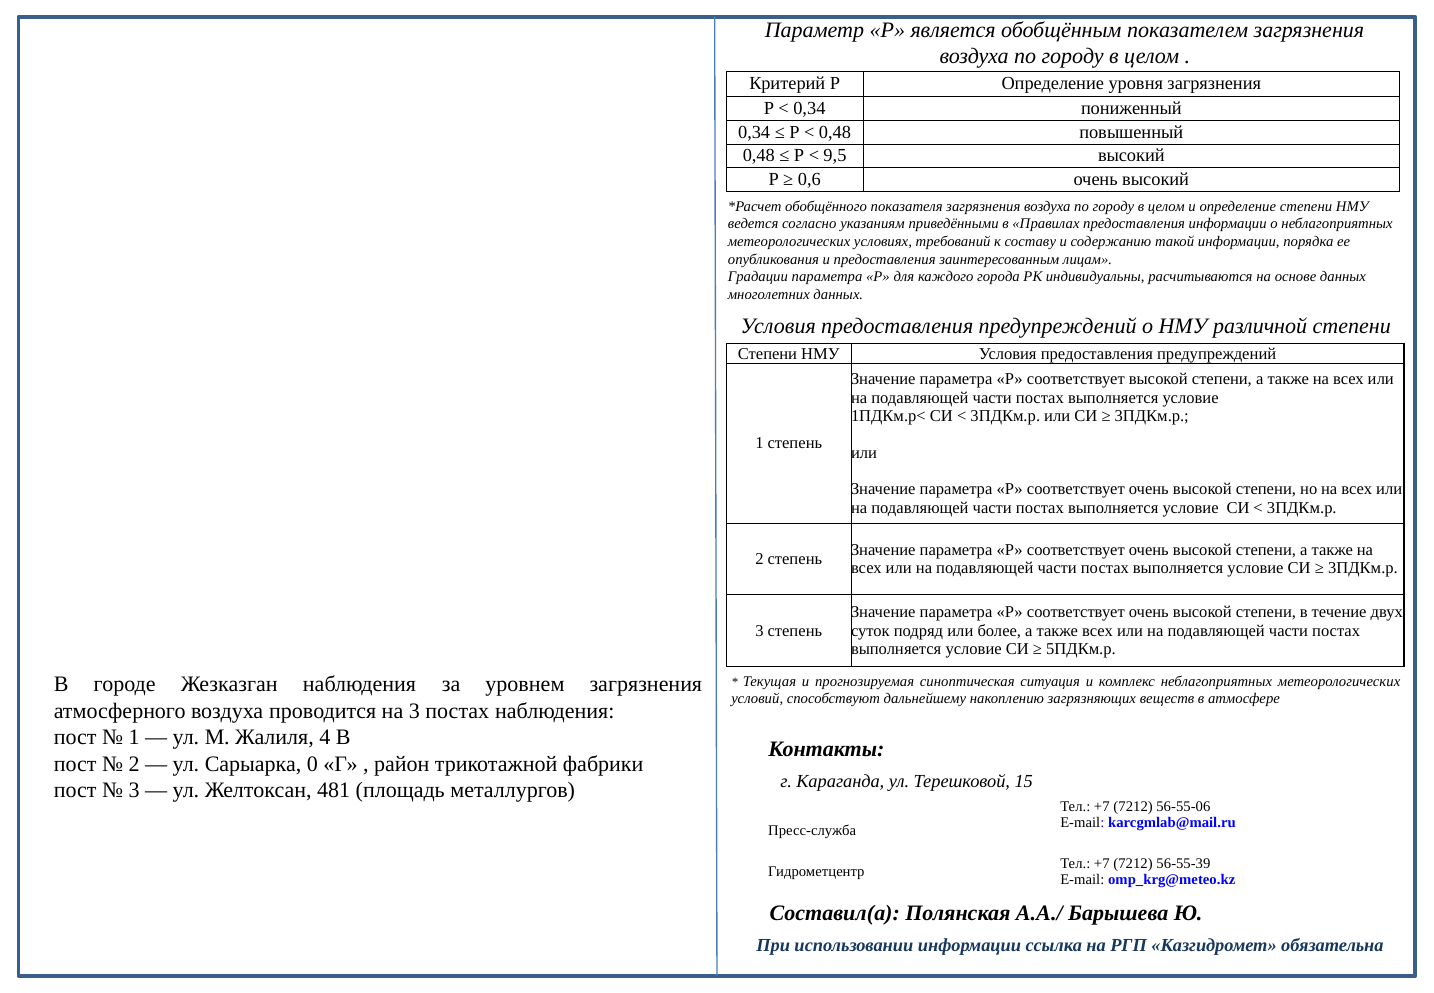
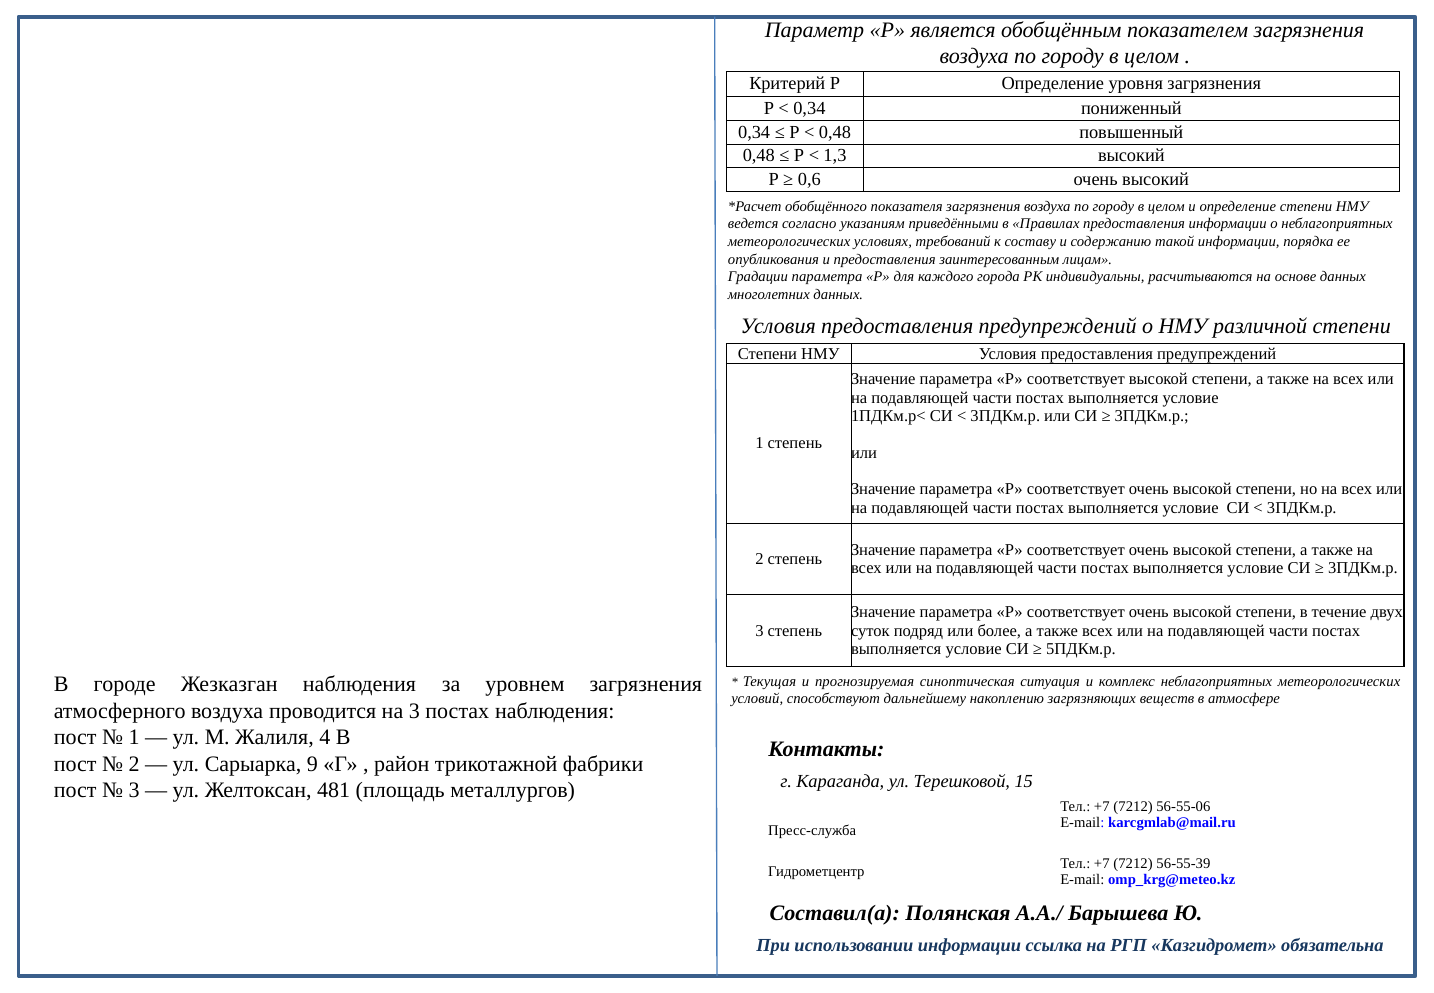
9,5: 9,5 -> 1,3
0: 0 -> 9
